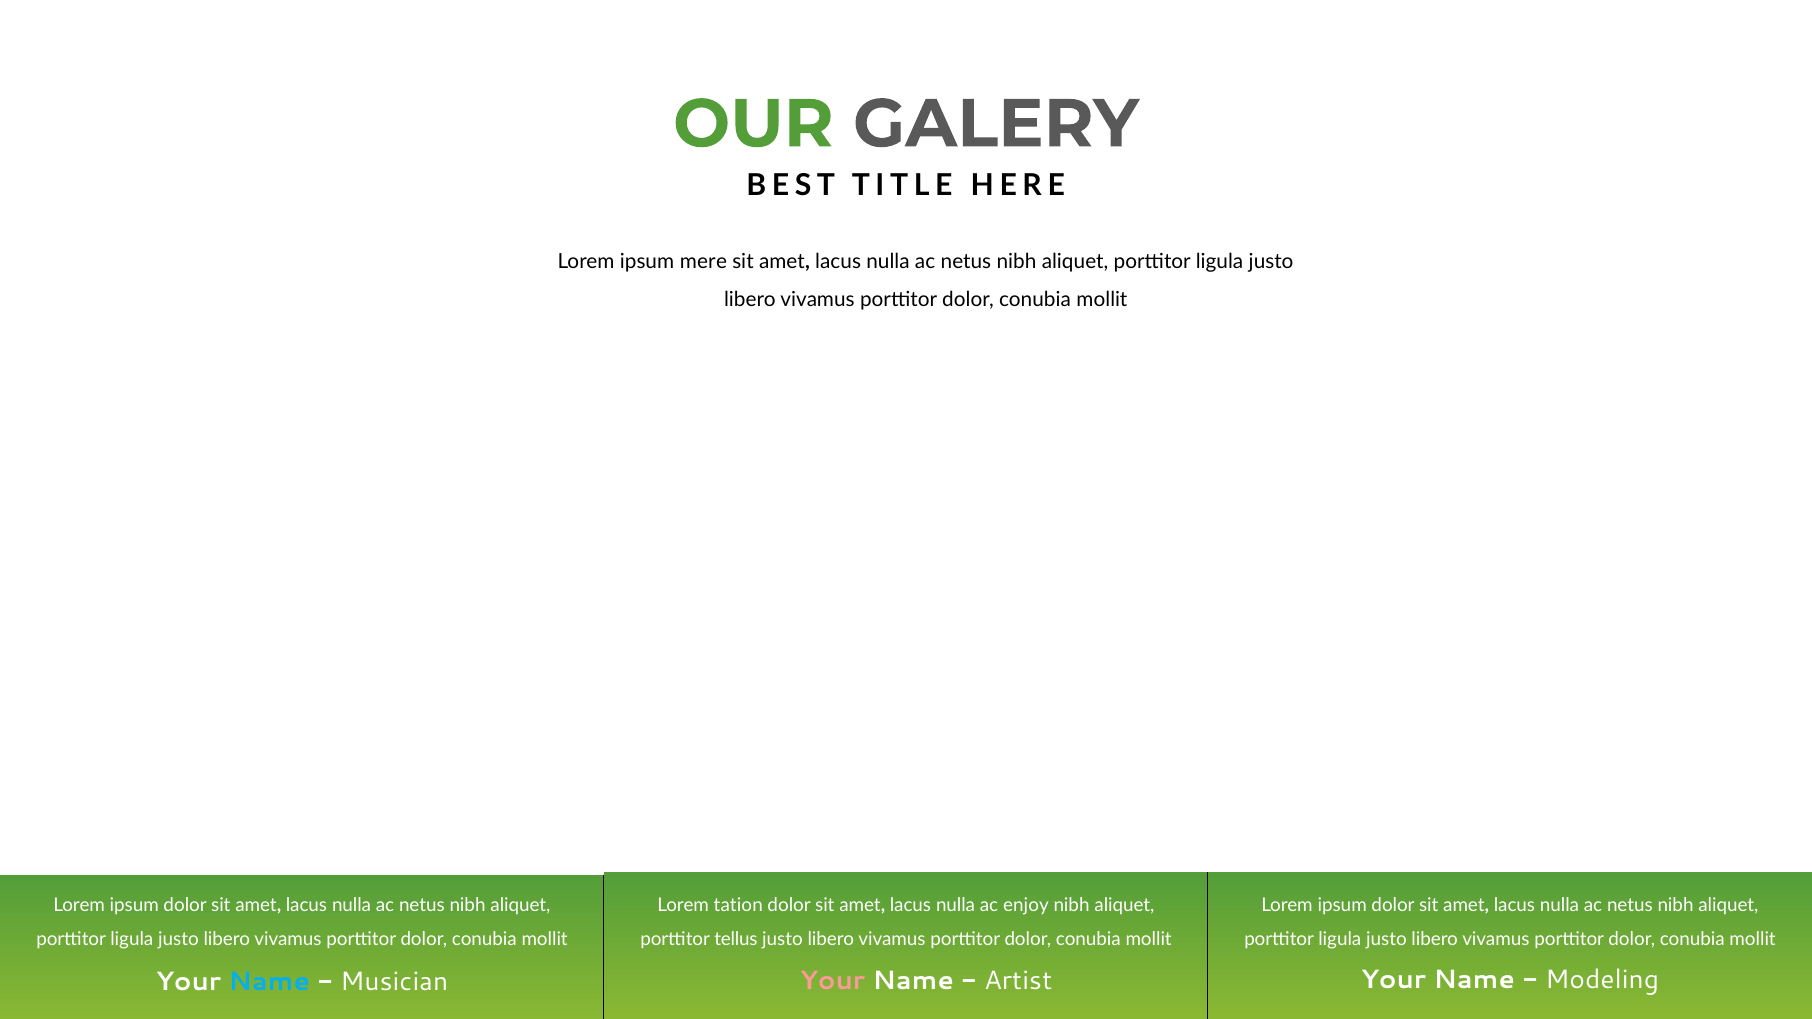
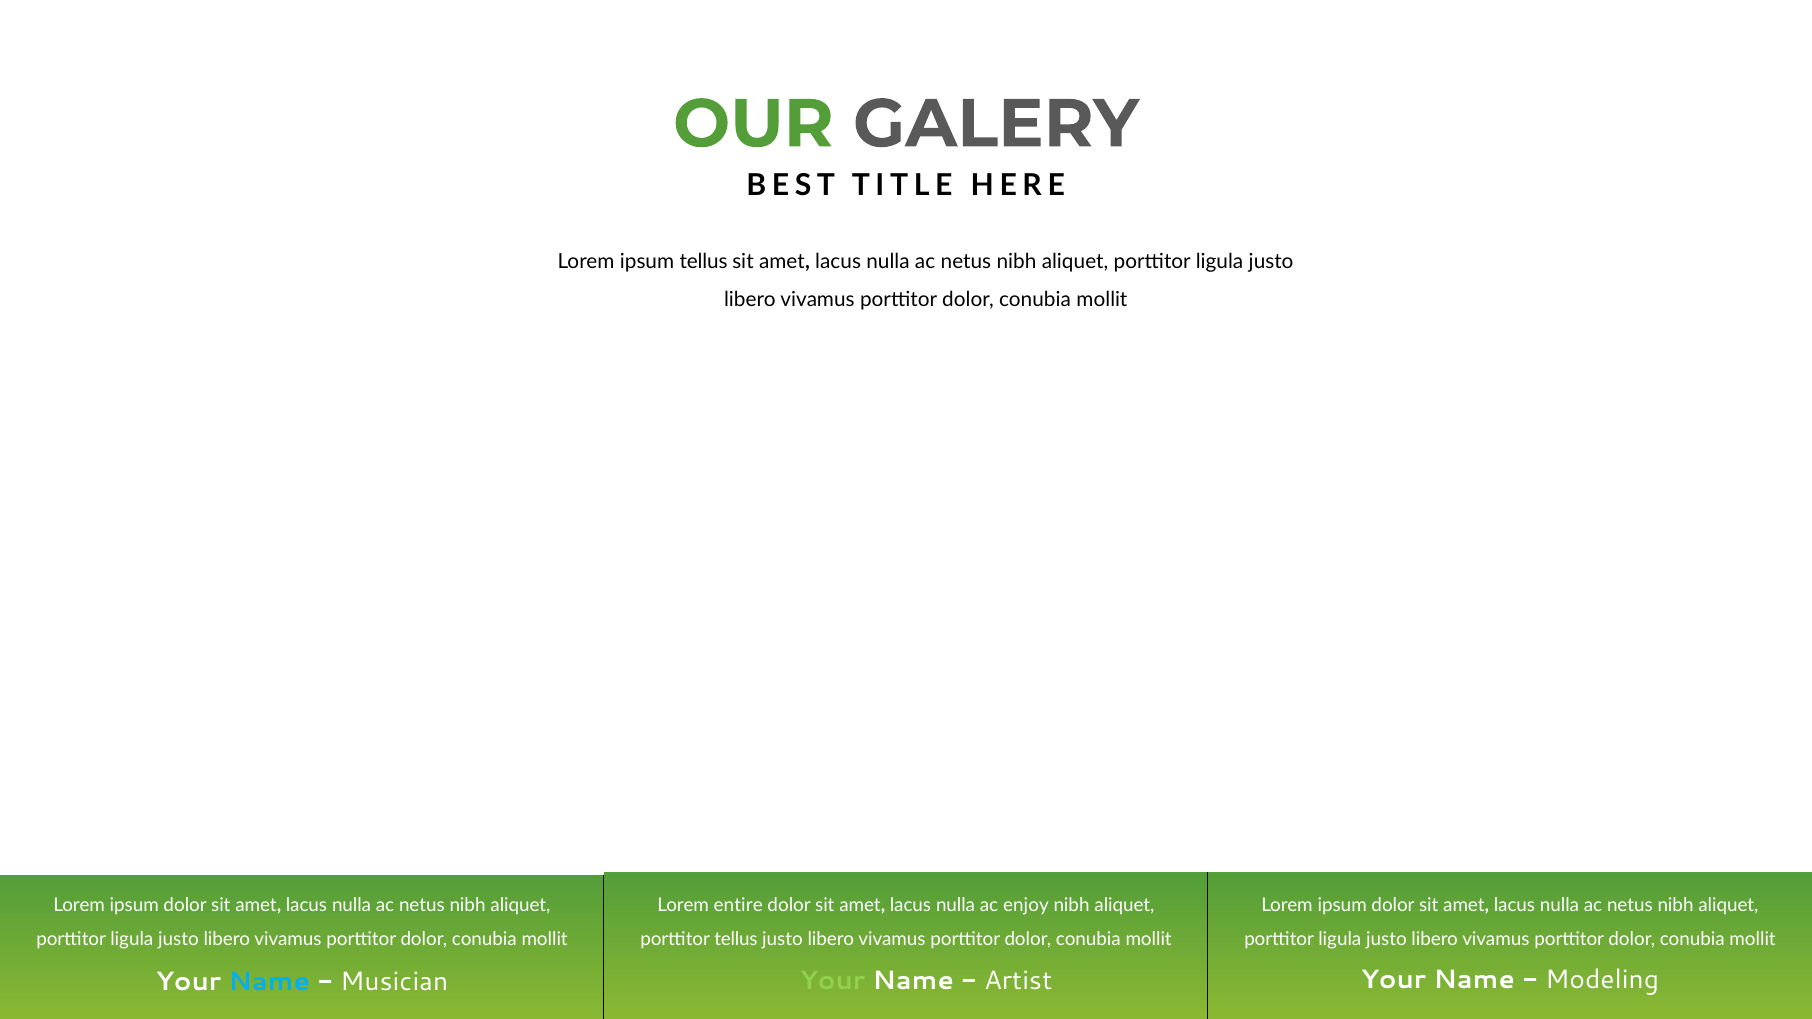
ipsum mere: mere -> tellus
tation: tation -> entire
Your at (832, 981) colour: pink -> light green
